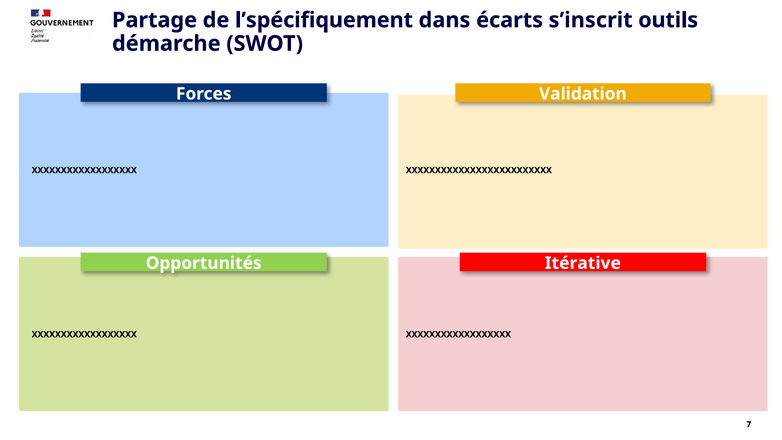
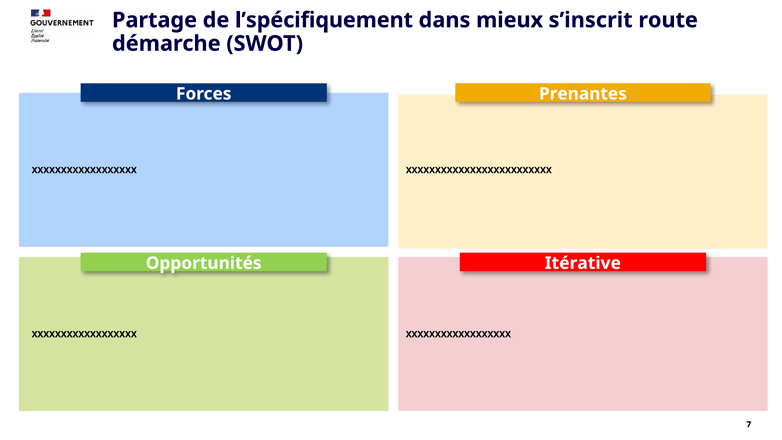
écarts: écarts -> mieux
outils: outils -> route
Validation: Validation -> Prenantes
